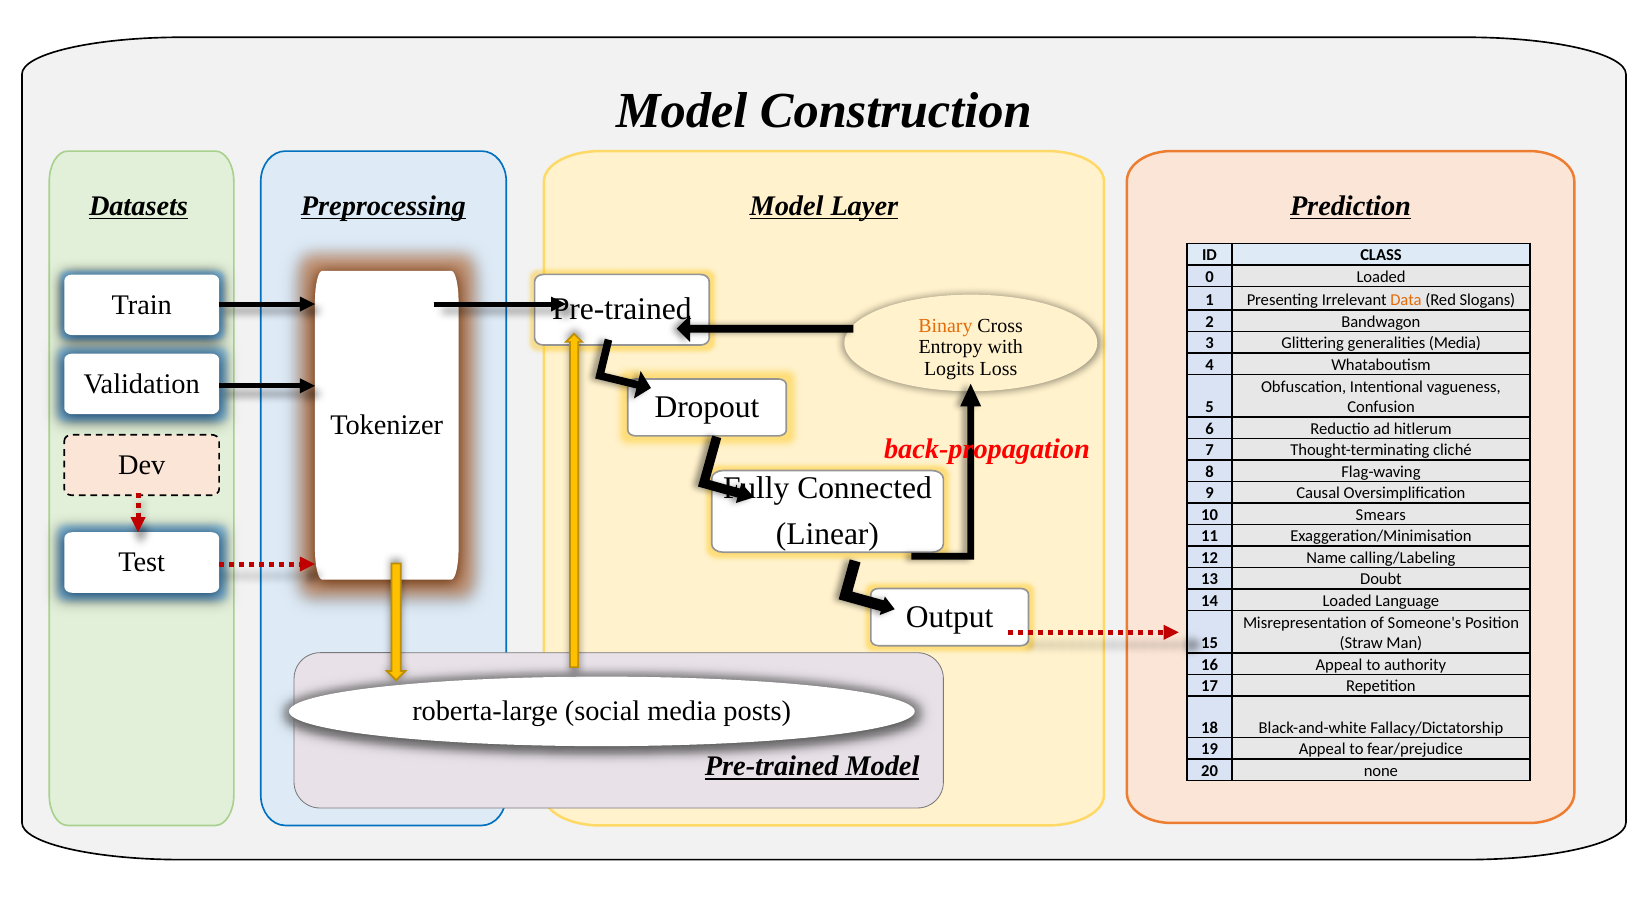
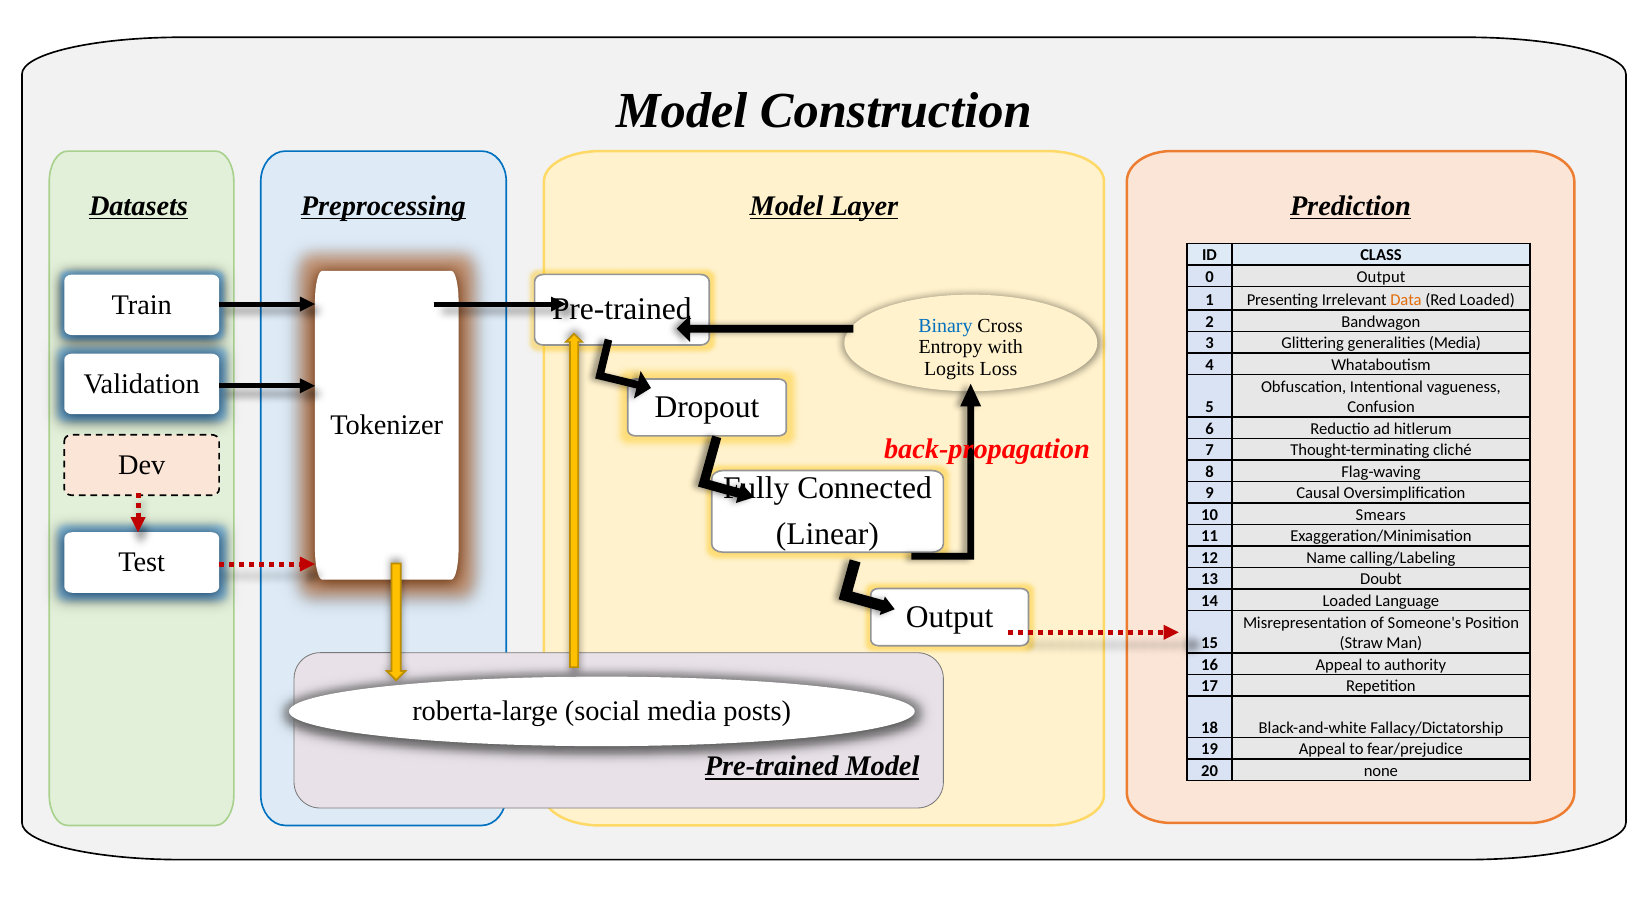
0 Loaded: Loaded -> Output
Red Slogans: Slogans -> Loaded
Binary colour: orange -> blue
